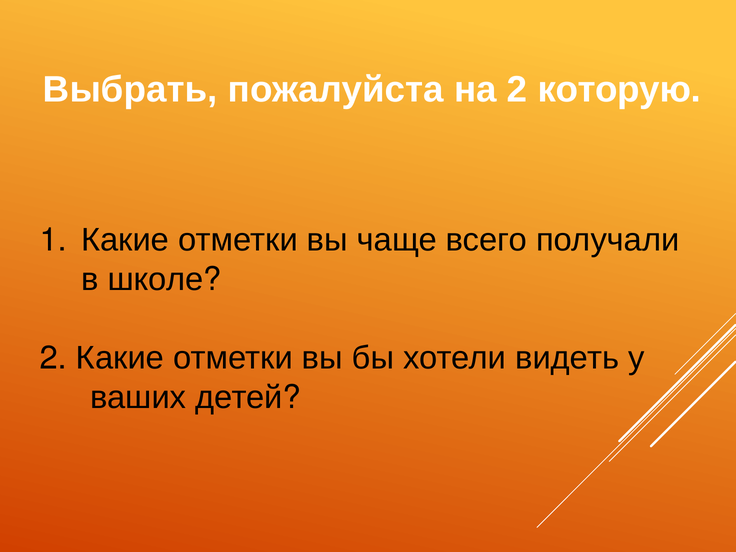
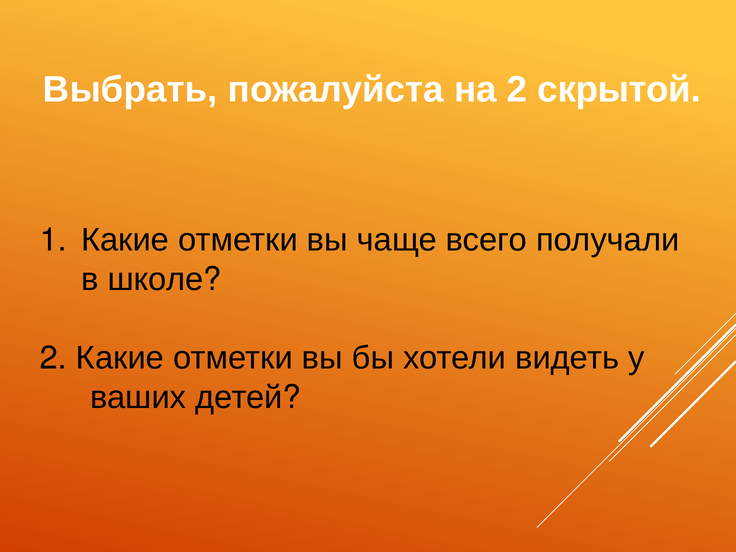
которую: которую -> скрытой
